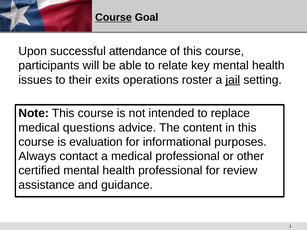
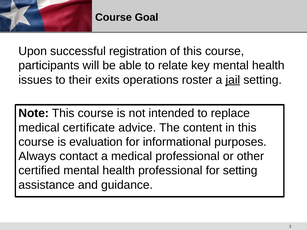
Course at (113, 17) underline: present -> none
attendance: attendance -> registration
questions: questions -> certificate
for review: review -> setting
